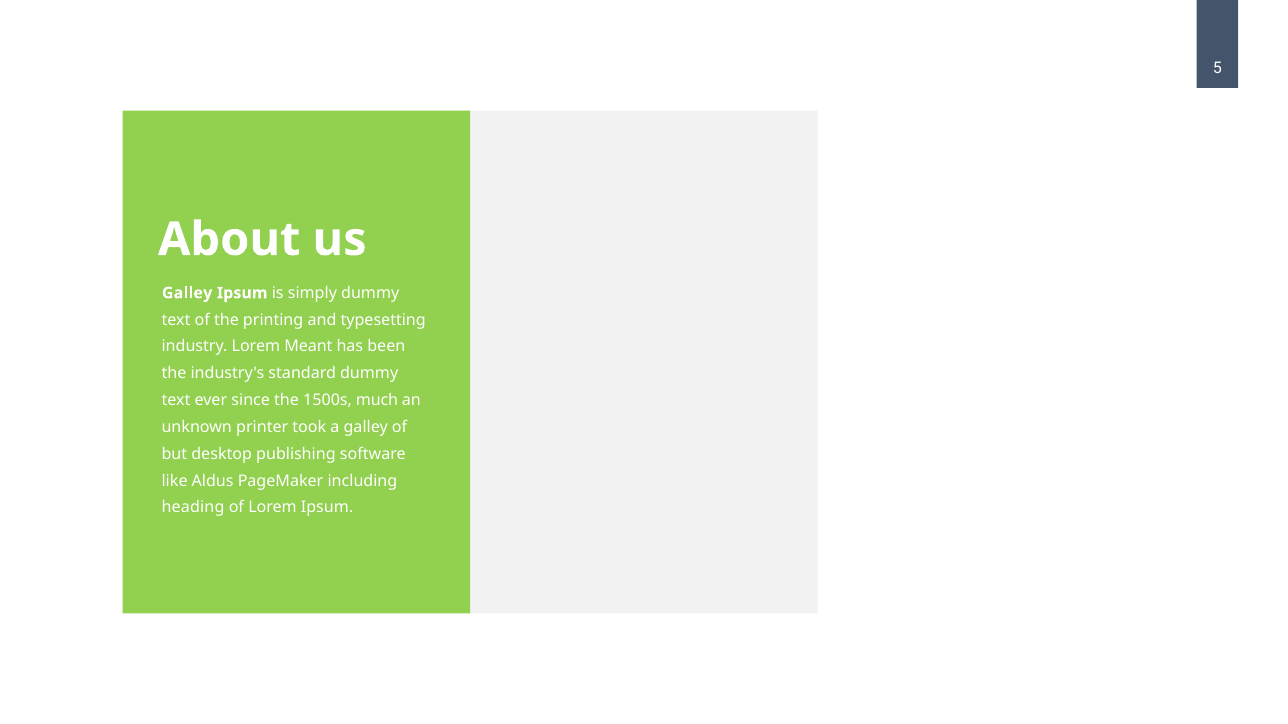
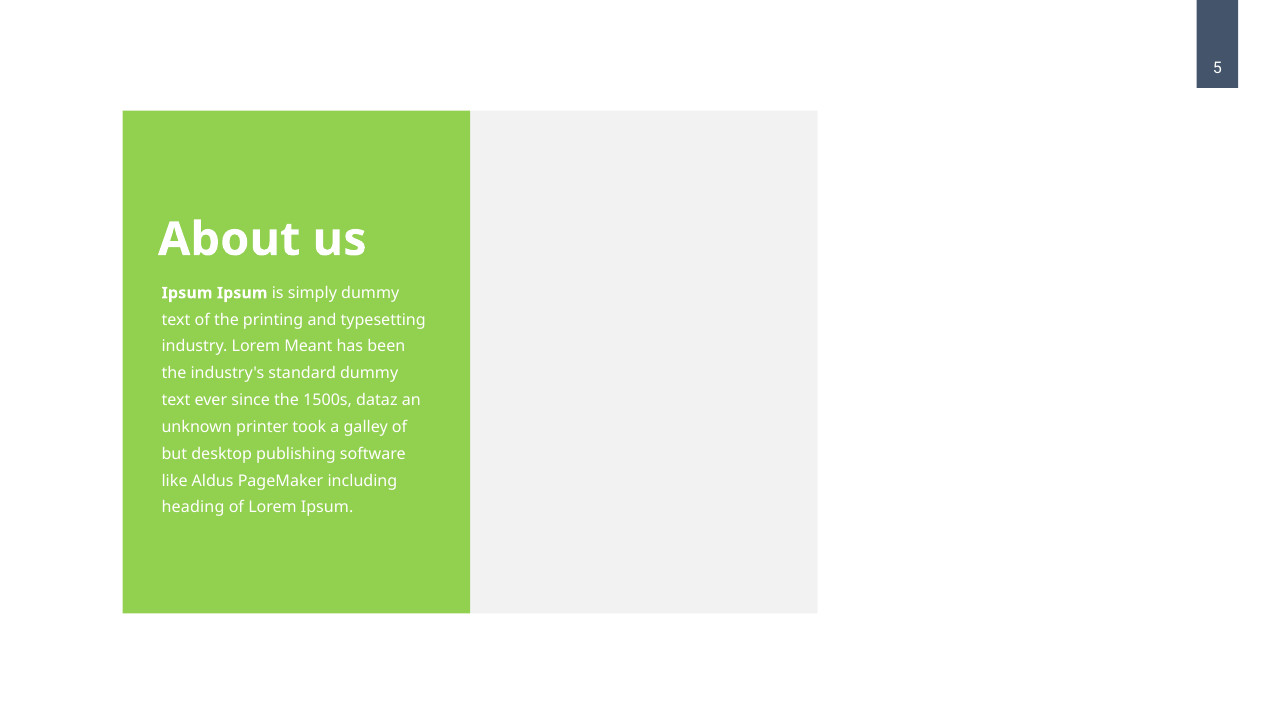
Galley at (187, 293): Galley -> Ipsum
much: much -> dataz
